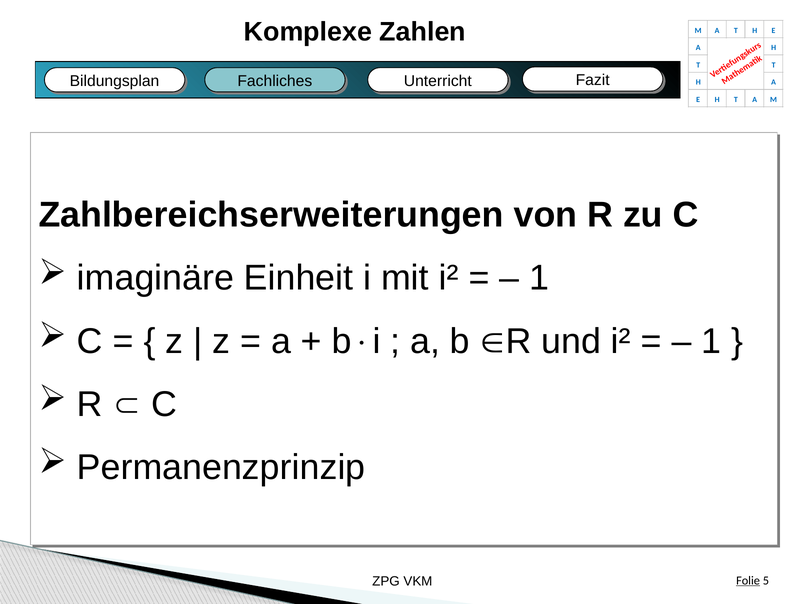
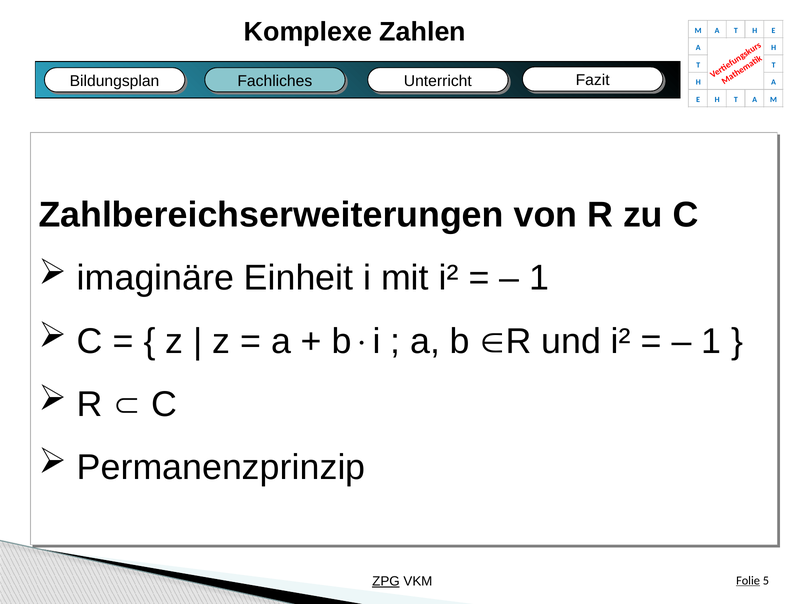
ZPG underline: none -> present
